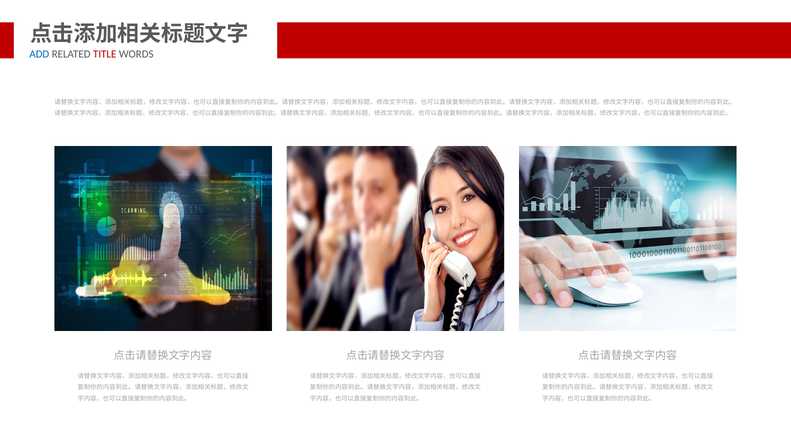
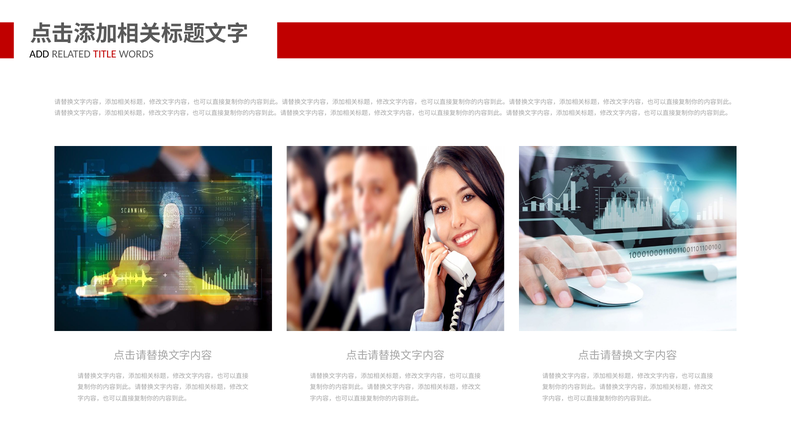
ADD colour: blue -> black
